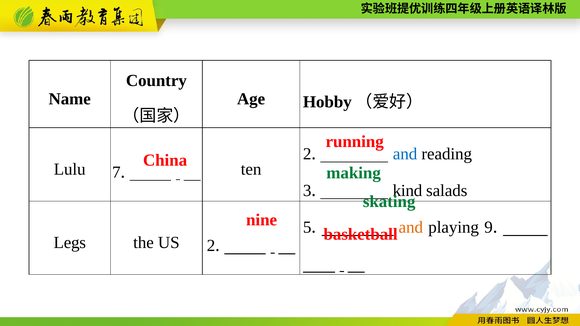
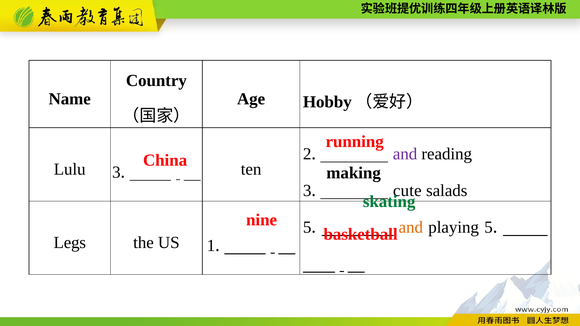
and at (405, 154) colour: blue -> purple
Lulu 7: 7 -> 3
making colour: green -> black
kind: kind -> cute
playing 9: 9 -> 5
US 2: 2 -> 1
